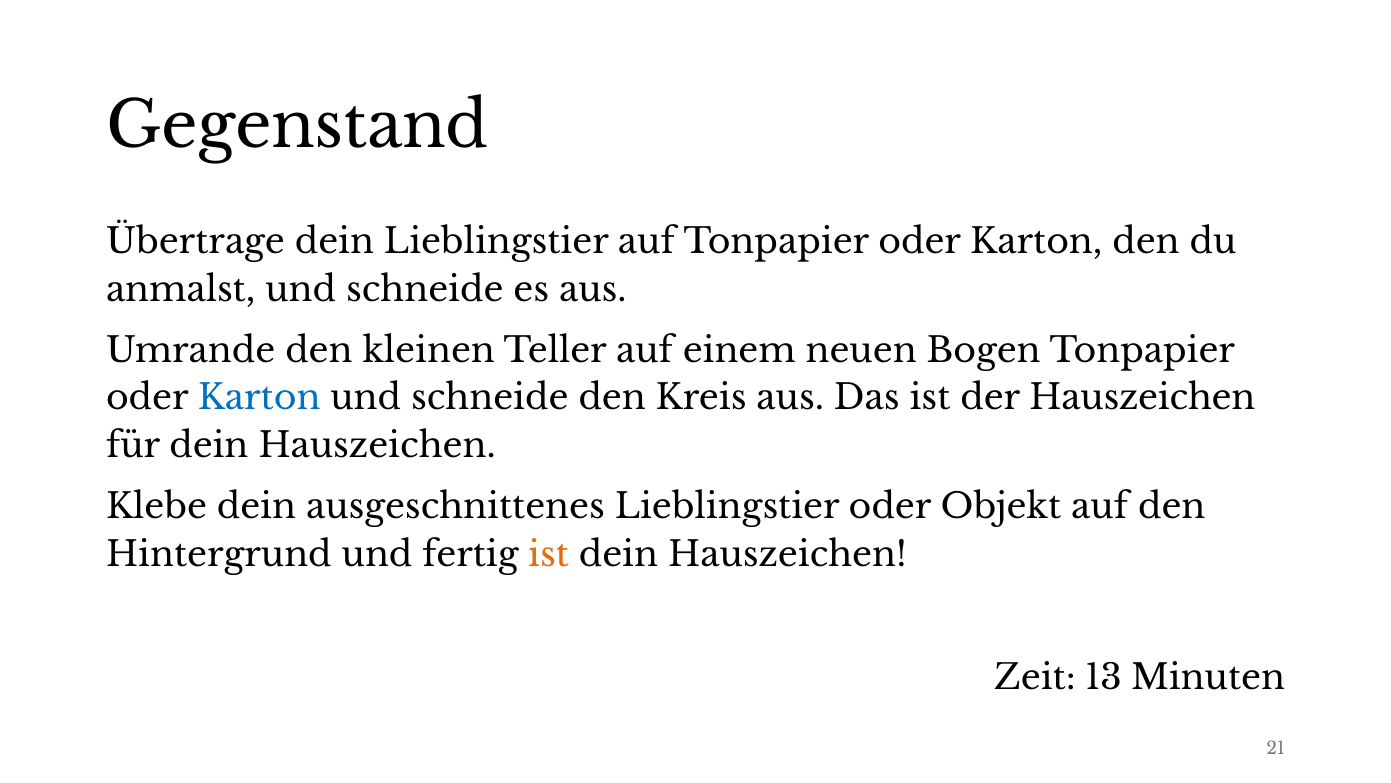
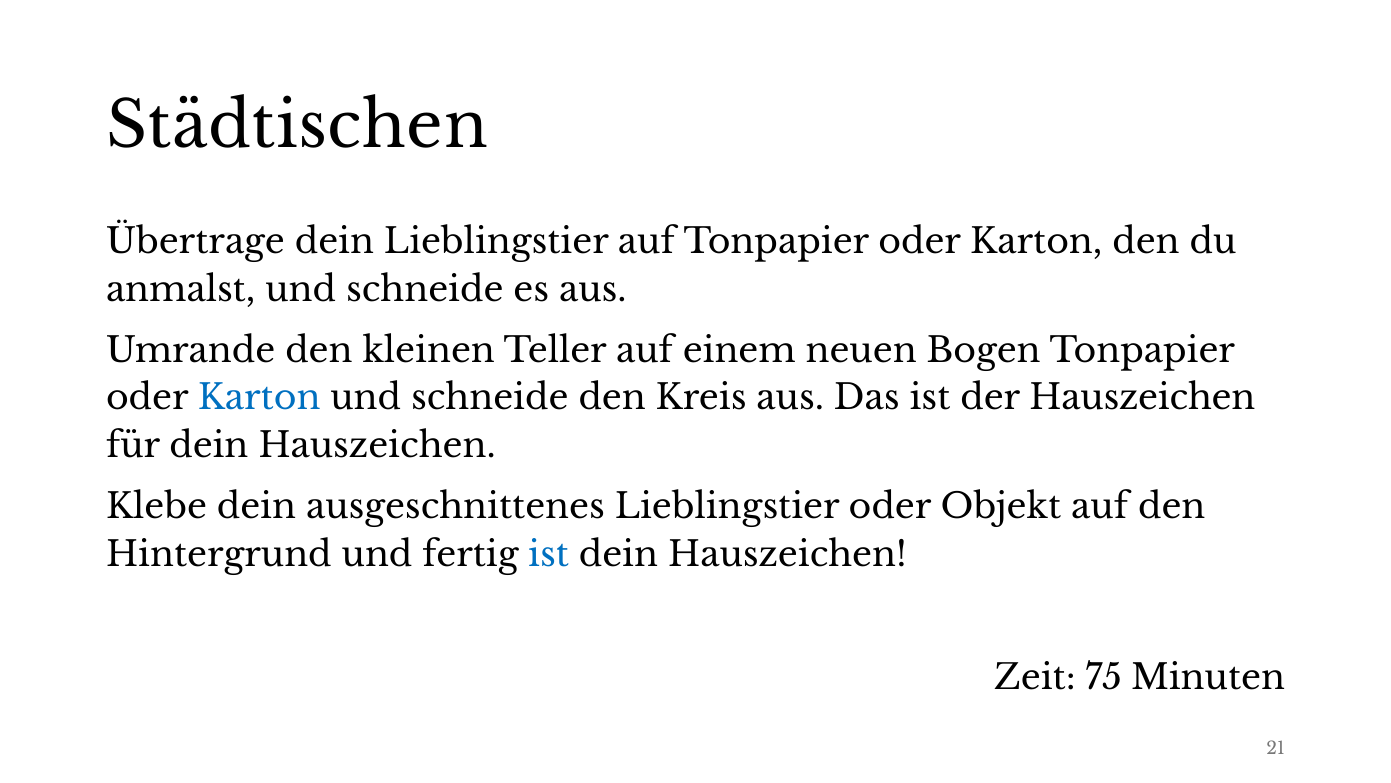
Gegenstand: Gegenstand -> Städtischen
ist at (549, 554) colour: orange -> blue
13: 13 -> 75
